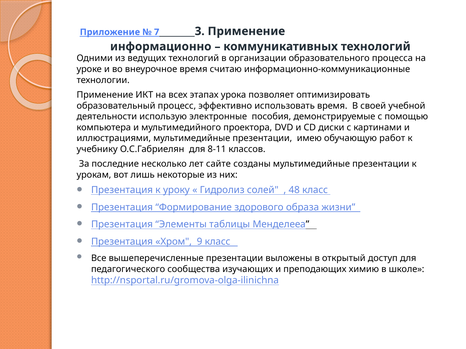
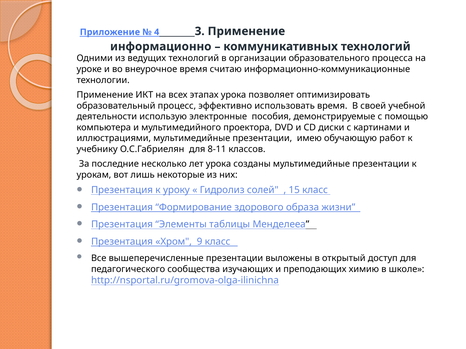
7: 7 -> 4
лет сайте: сайте -> урока
48: 48 -> 15
